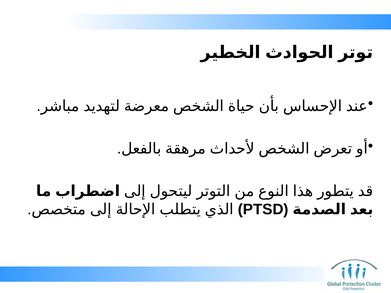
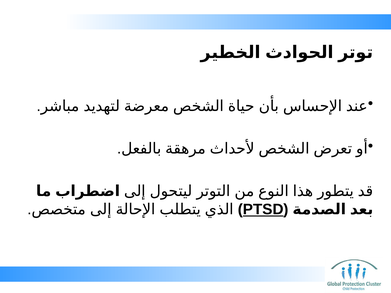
PTSD underline: none -> present
